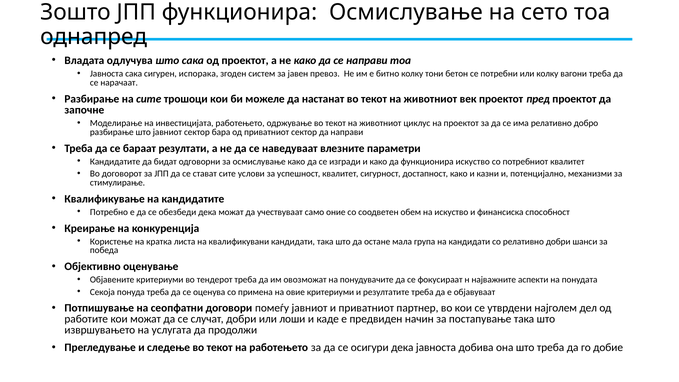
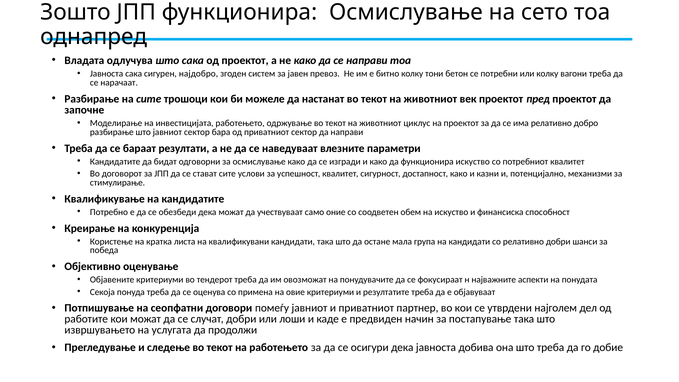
испорака: испорака -> најдобро
